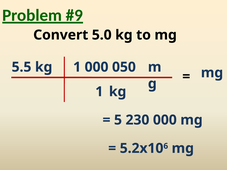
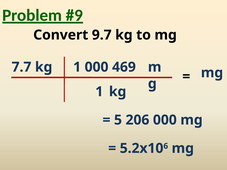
5.0: 5.0 -> 9.7
5.5: 5.5 -> 7.7
050: 050 -> 469
230: 230 -> 206
